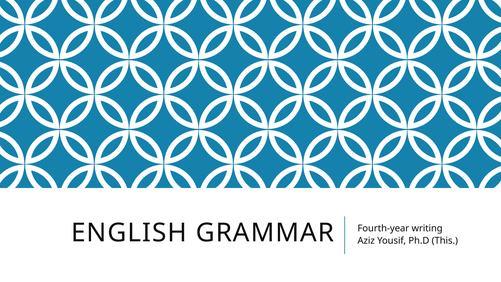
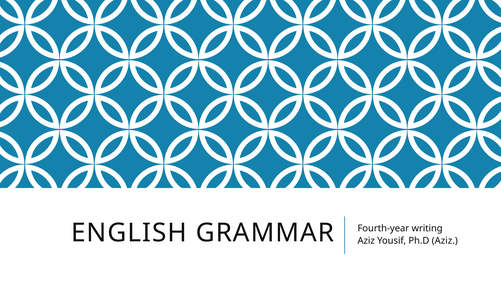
Ph.D This: This -> Aziz
